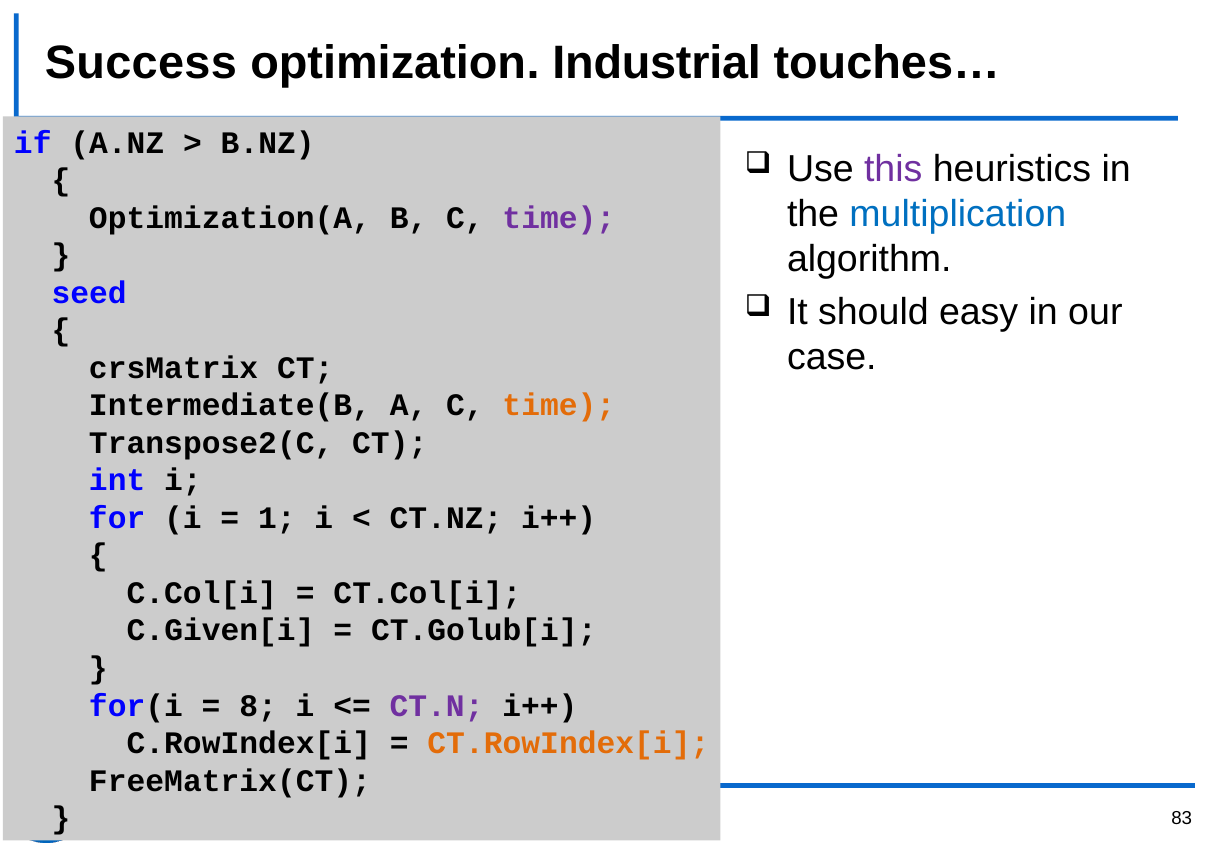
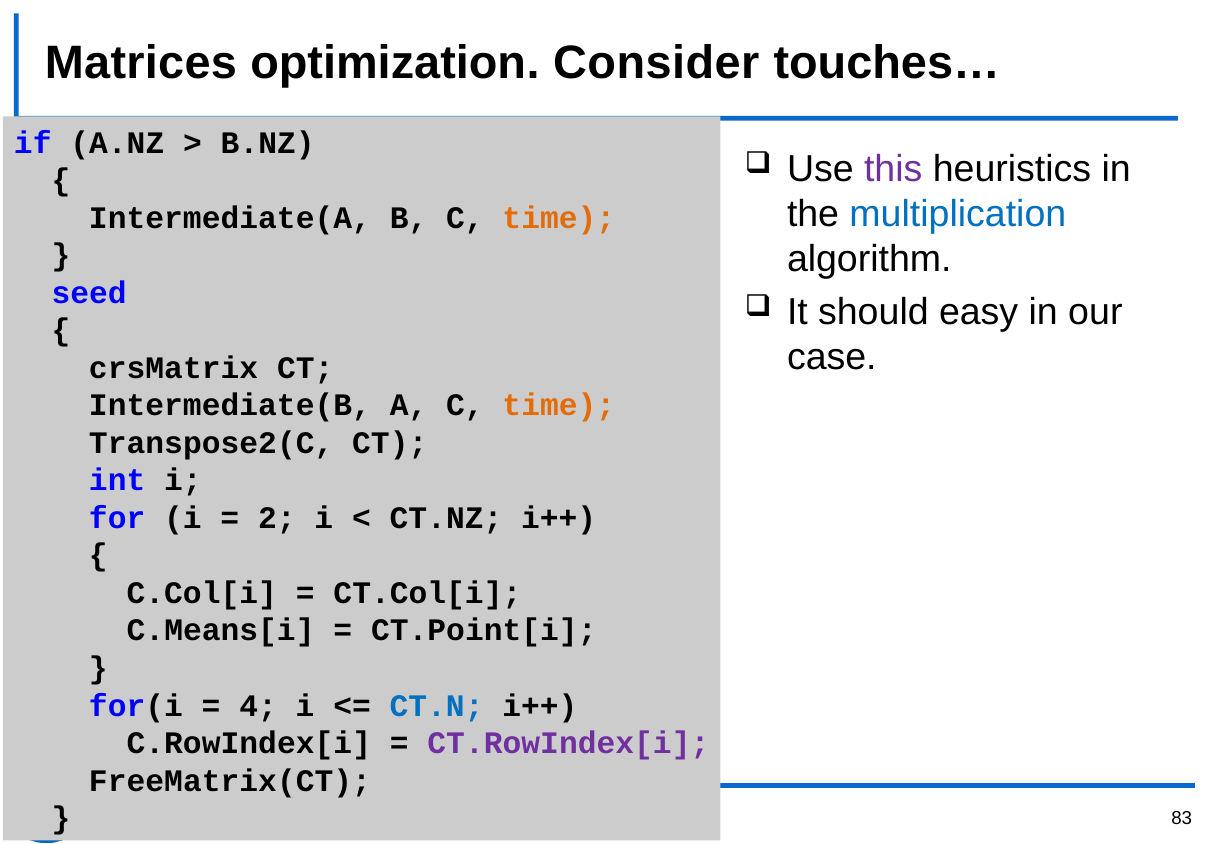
Success: Success -> Matrices
Industrial: Industrial -> Consider
Optimization(A: Optimization(A -> Intermediate(A
time at (559, 218) colour: purple -> orange
1: 1 -> 2
C.Given[i: C.Given[i -> C.Means[i
CT.Golub[i: CT.Golub[i -> CT.Point[i
8: 8 -> 4
CT.N colour: purple -> blue
CT.RowIndex[i colour: orange -> purple
